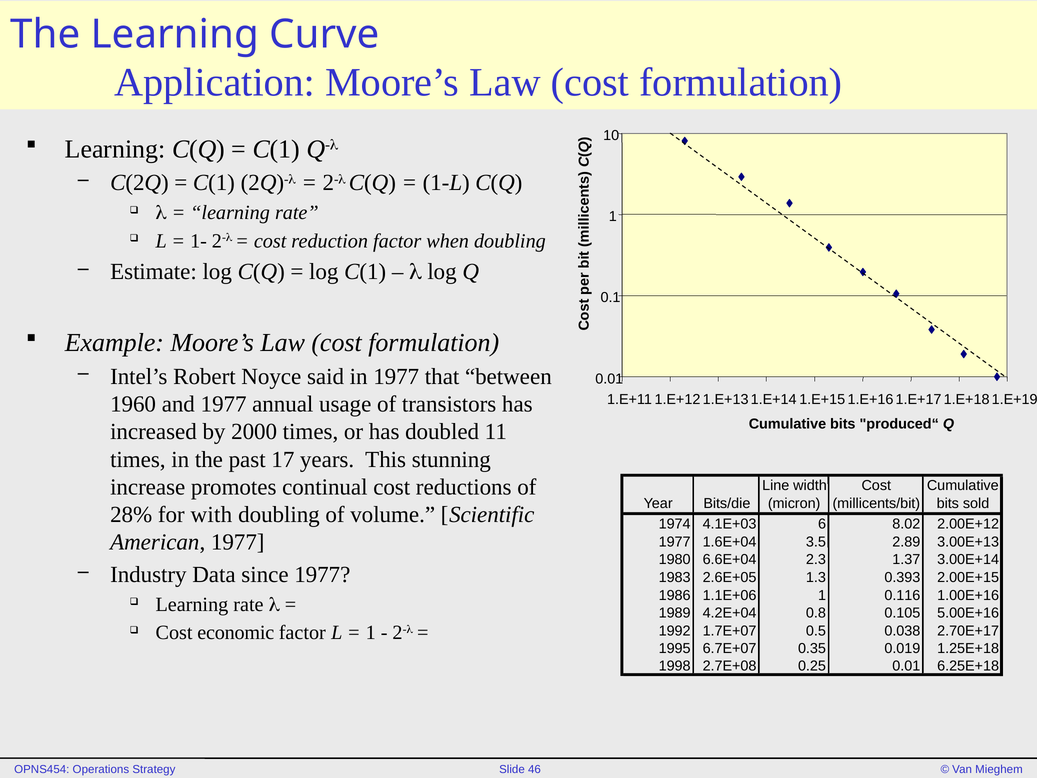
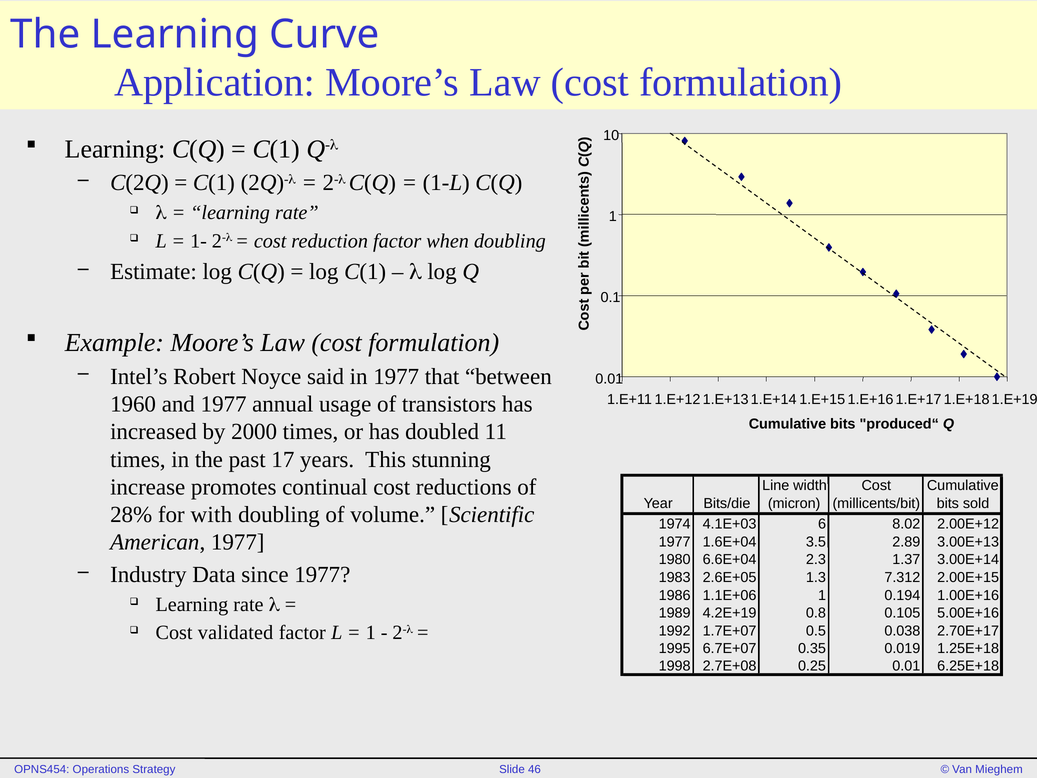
0.393: 0.393 -> 7.312
0.116: 0.116 -> 0.194
4.2E+04: 4.2E+04 -> 4.2E+19
economic: economic -> validated
